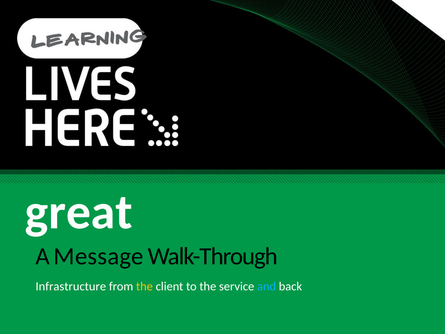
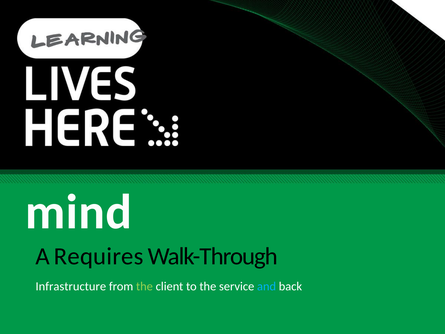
great: great -> mind
Message: Message -> Requires
the at (144, 286) colour: yellow -> light green
